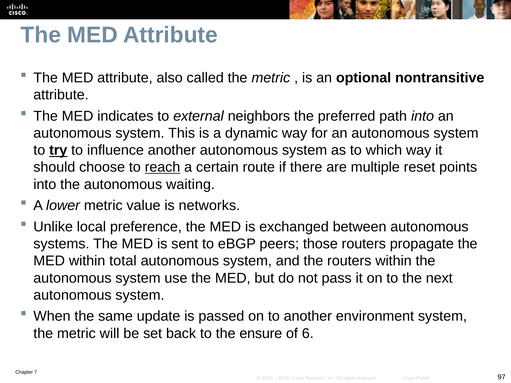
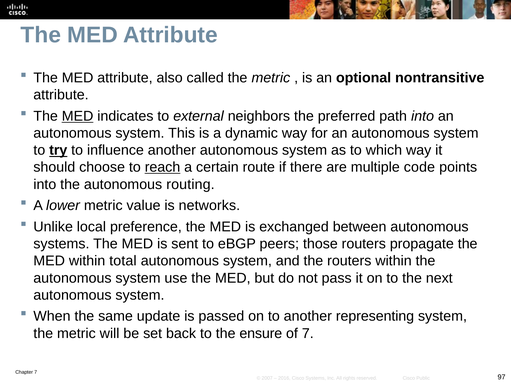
MED at (78, 116) underline: none -> present
reset: reset -> code
waiting: waiting -> routing
environment: environment -> representing
of 6: 6 -> 7
